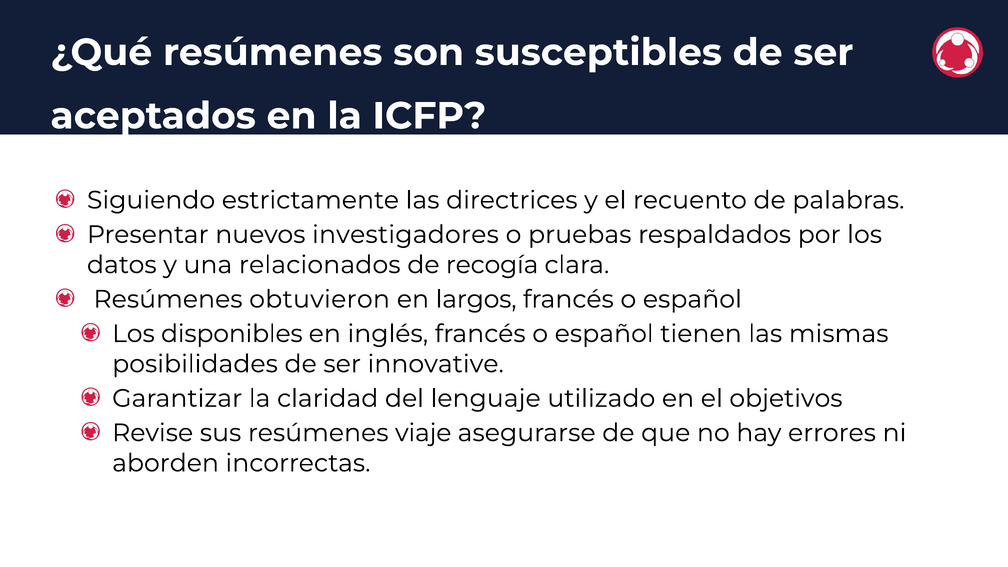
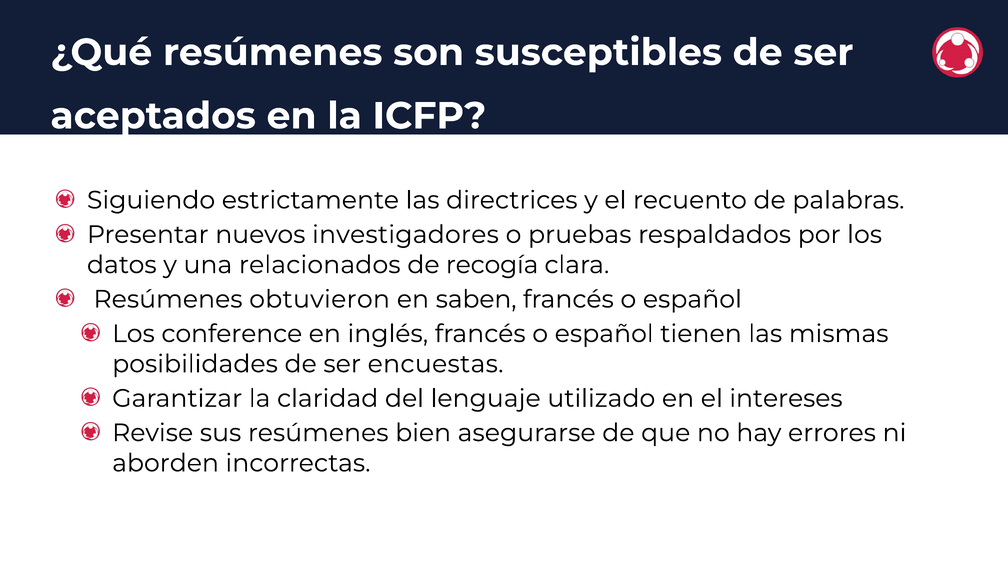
largos: largos -> saben
disponibles: disponibles -> conference
innovative: innovative -> encuestas
objetivos: objetivos -> intereses
viaje: viaje -> bien
